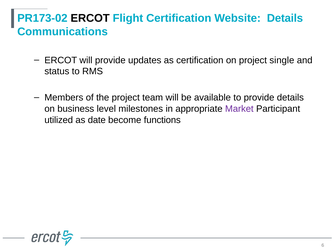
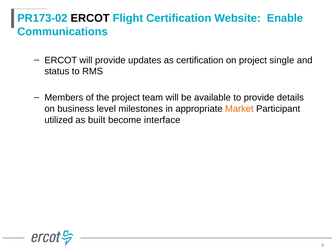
Website Details: Details -> Enable
Market colour: purple -> orange
date: date -> built
functions: functions -> interface
